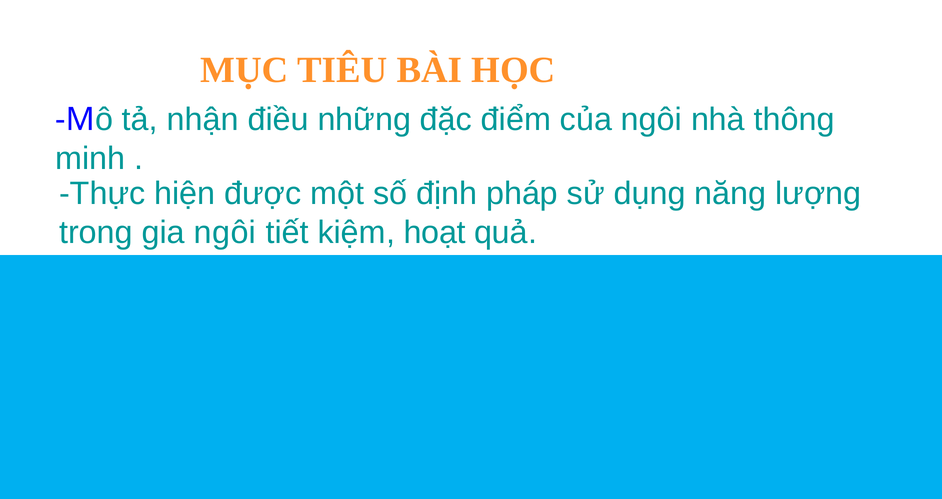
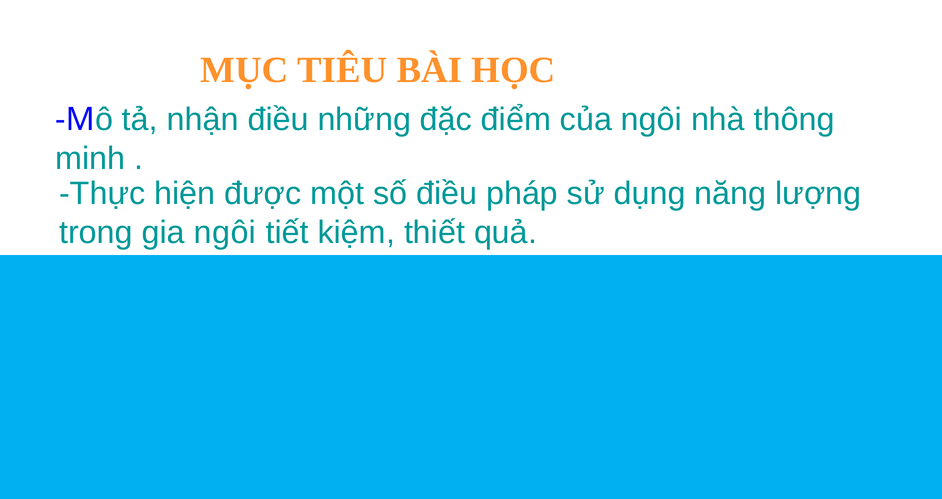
số định: định -> điều
hoạt: hoạt -> thiết
